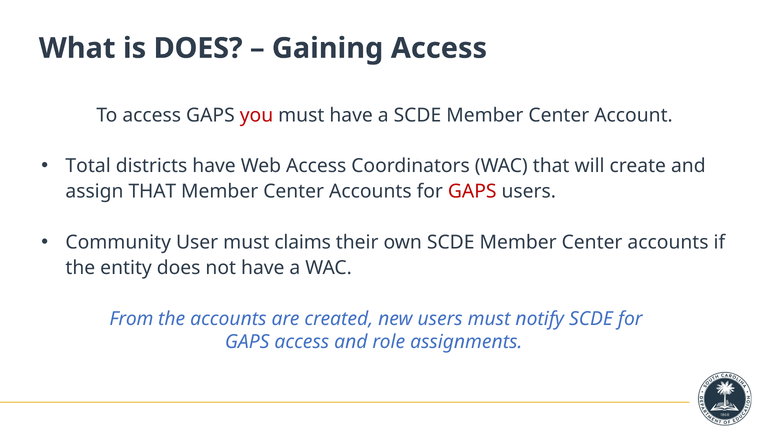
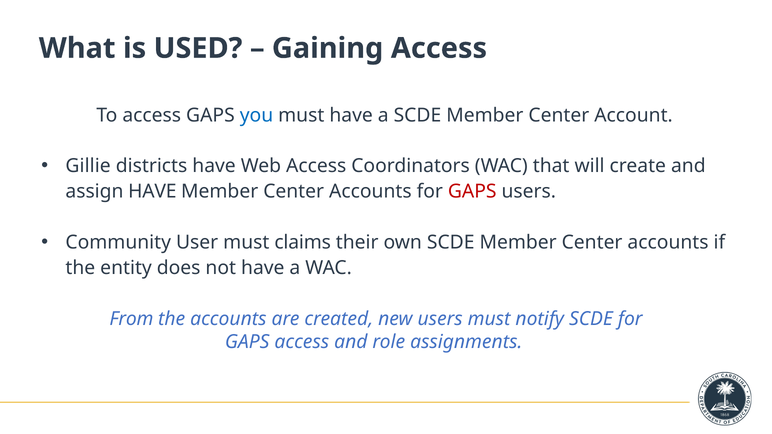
is DOES: DOES -> USED
you colour: red -> blue
Total: Total -> Gillie
assign THAT: THAT -> HAVE
